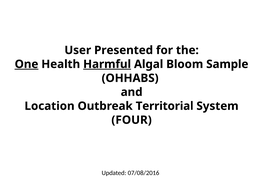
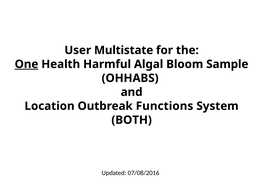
Presented: Presented -> Multistate
Harmful underline: present -> none
Territorial: Territorial -> Functions
FOUR: FOUR -> BOTH
